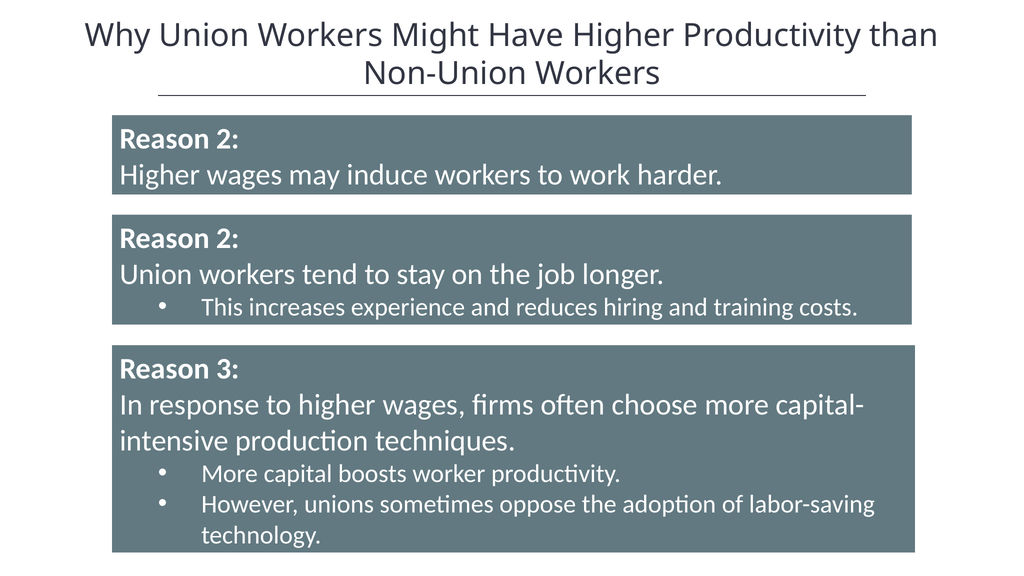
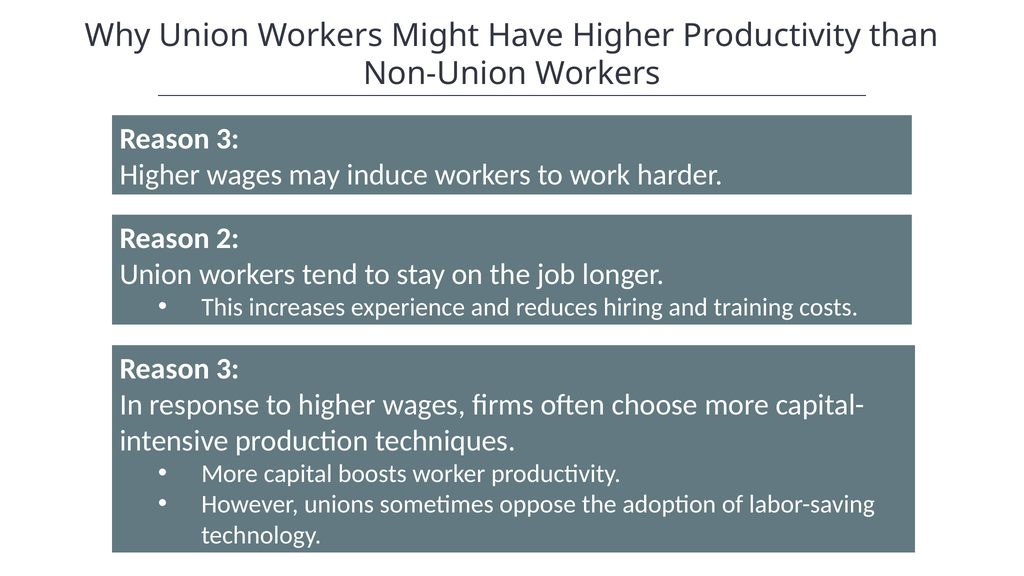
2 at (228, 139): 2 -> 3
